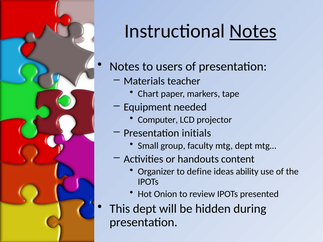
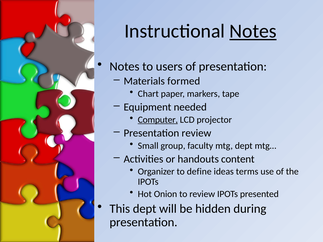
teacher: teacher -> formed
Computer underline: none -> present
Presentation initials: initials -> review
ability: ability -> terms
